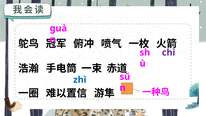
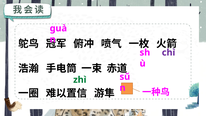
zhì colour: blue -> green
